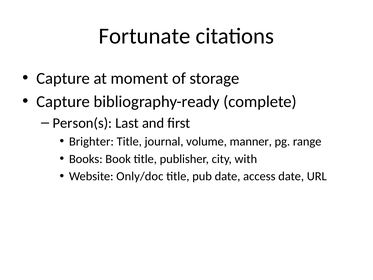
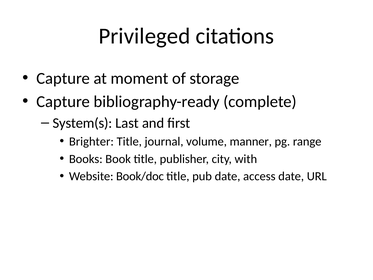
Fortunate: Fortunate -> Privileged
Person(s: Person(s -> System(s
Only/doc: Only/doc -> Book/doc
